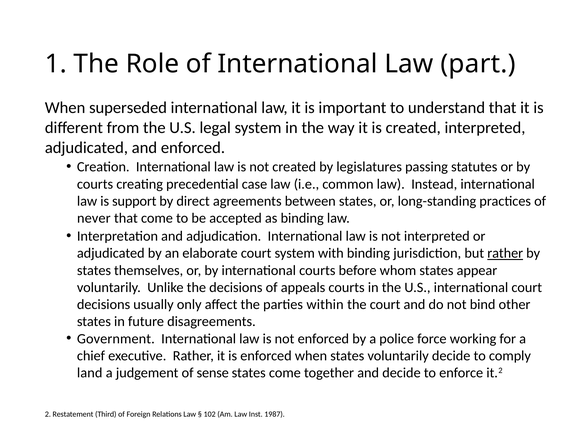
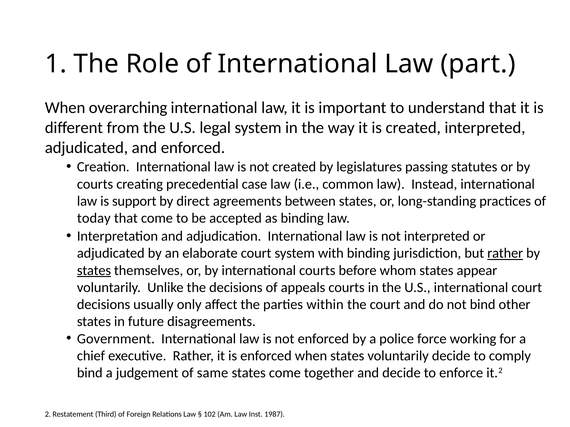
superseded: superseded -> overarching
never: never -> today
states at (94, 271) underline: none -> present
land at (90, 373): land -> bind
sense: sense -> same
